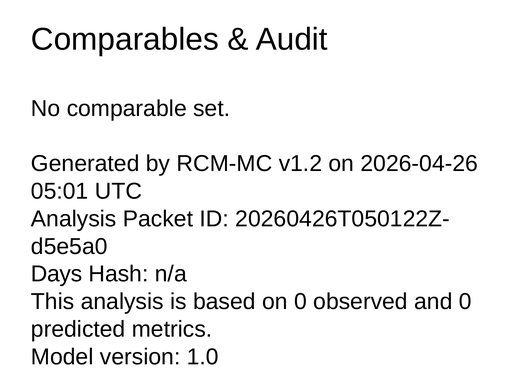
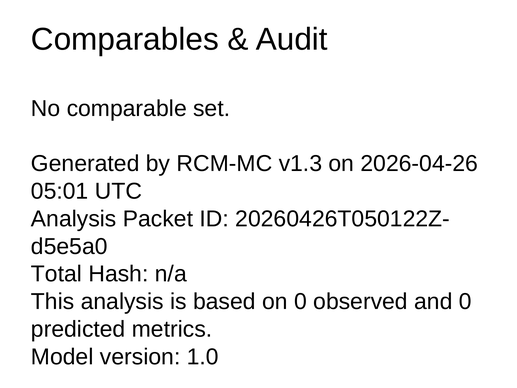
v1.2: v1.2 -> v1.3
Days: Days -> Total
